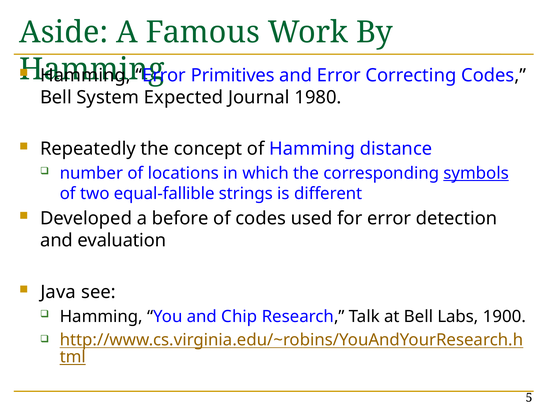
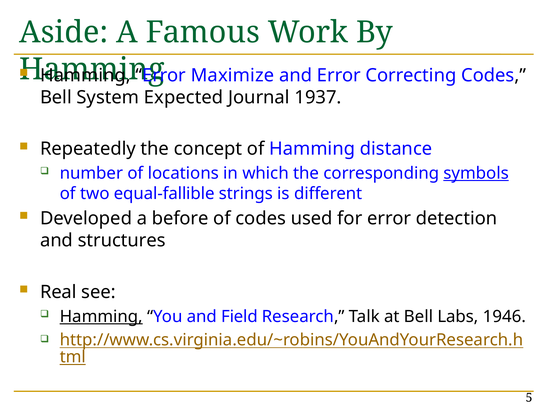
Primitives: Primitives -> Maximize
1980: 1980 -> 1937
evaluation: evaluation -> structures
Java: Java -> Real
Hamming at (101, 316) underline: none -> present
Chip: Chip -> Field
1900: 1900 -> 1946
